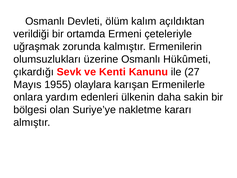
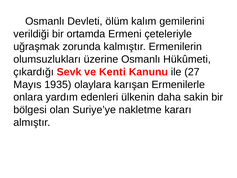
açıldıktan: açıldıktan -> gemilerini
1955: 1955 -> 1935
